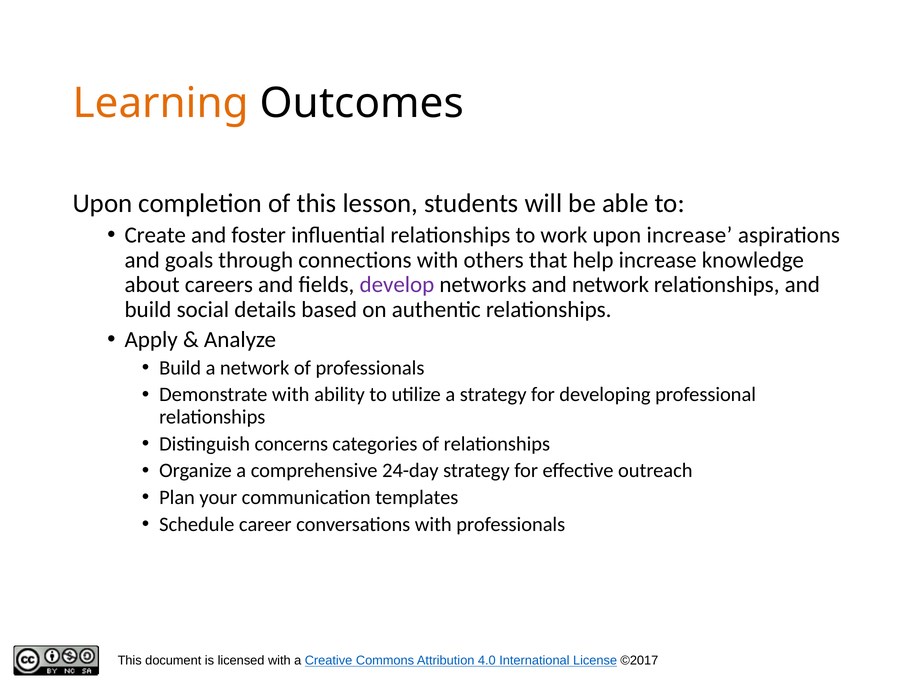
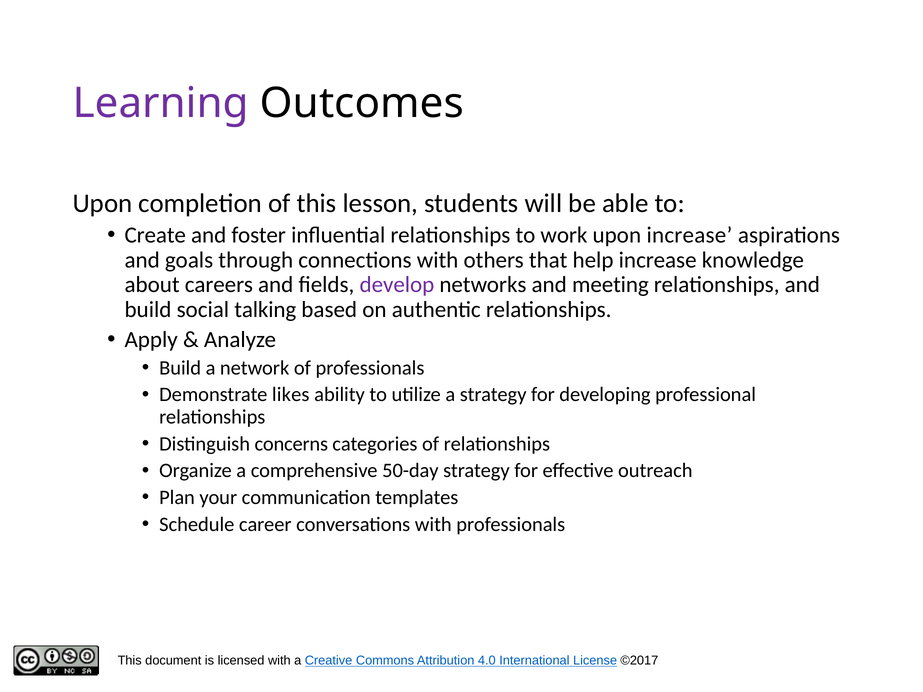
Learning colour: orange -> purple
and network: network -> meeting
details: details -> talking
Demonstrate with: with -> likes
24-day: 24-day -> 50-day
